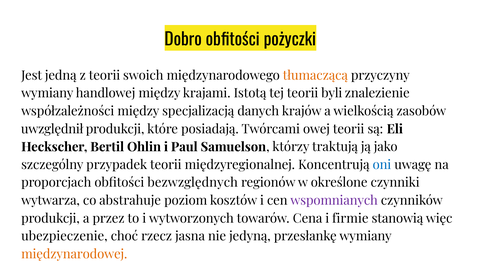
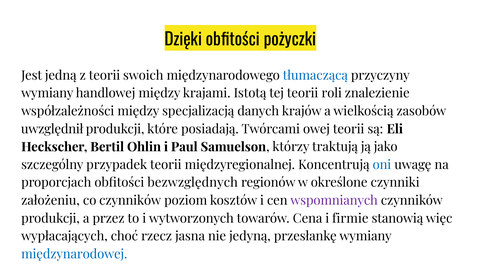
Dobro: Dobro -> Dzięki
tłumaczącą colour: orange -> blue
byli: byli -> roli
wytwarza: wytwarza -> założeniu
co abstrahuje: abstrahuje -> czynników
ubezpieczenie: ubezpieczenie -> wypłacających
międzynarodowej colour: orange -> blue
